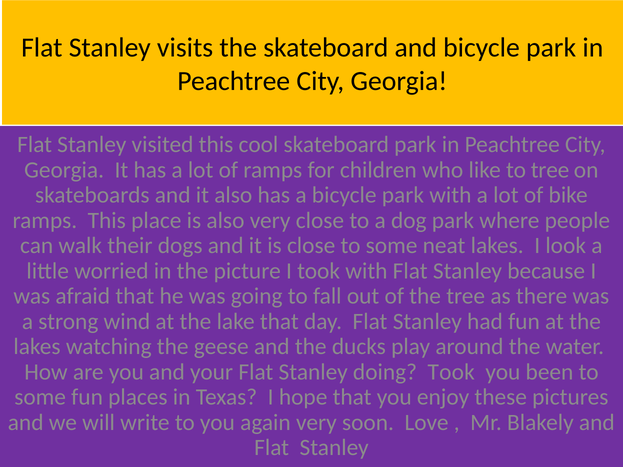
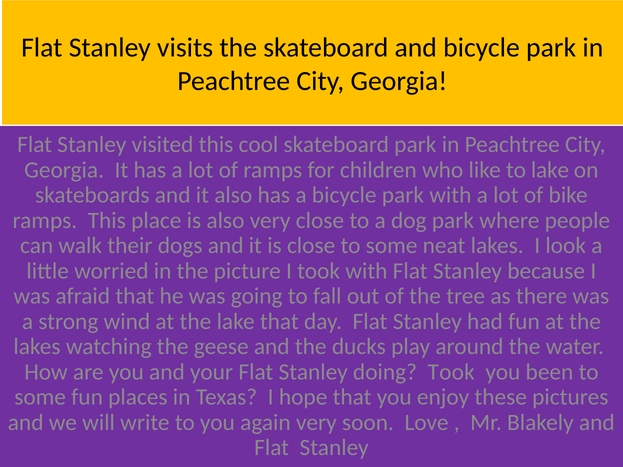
to tree: tree -> lake
